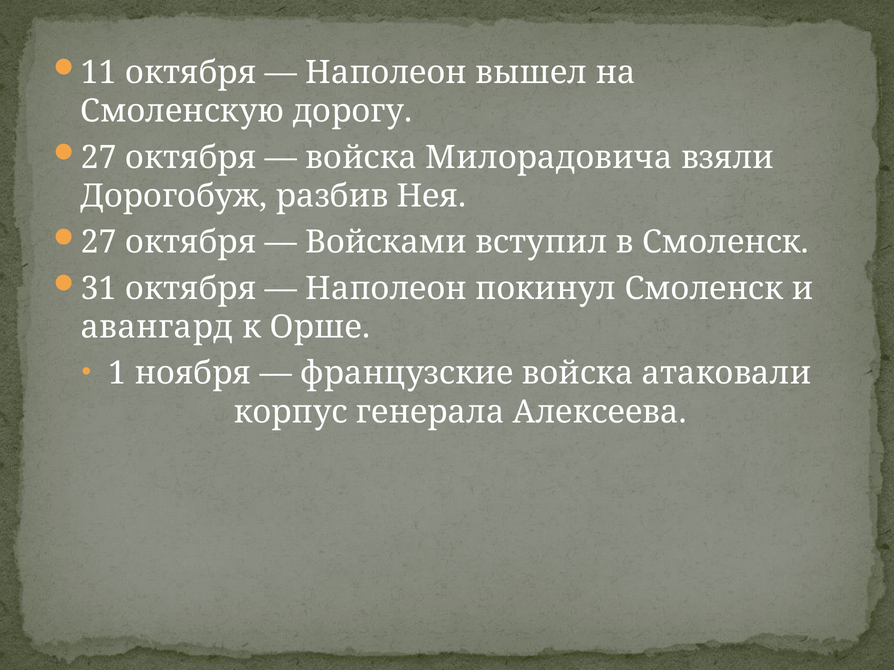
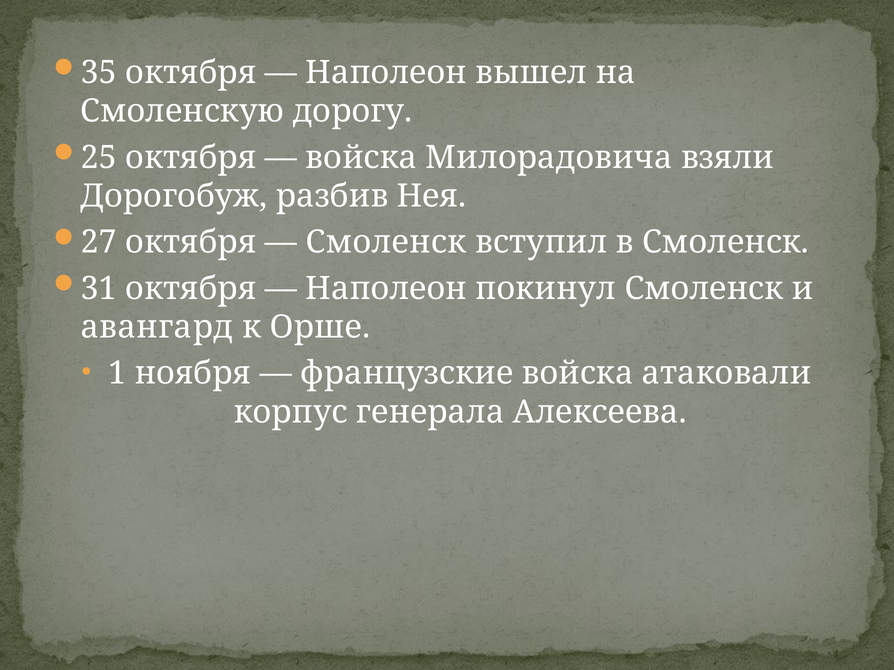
11: 11 -> 35
27 at (99, 158): 27 -> 25
Войсками at (386, 242): Войсками -> Смоленск
